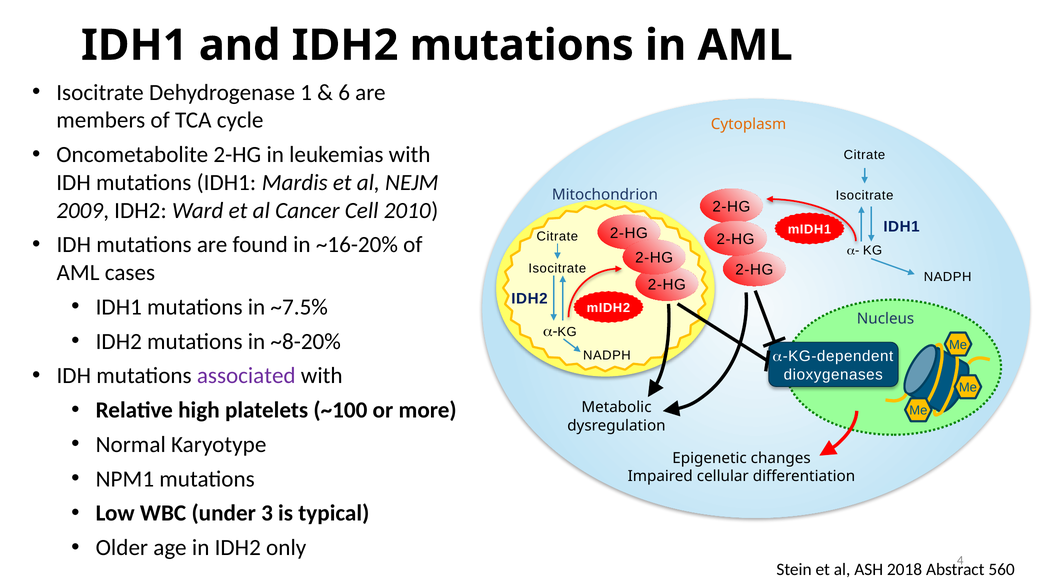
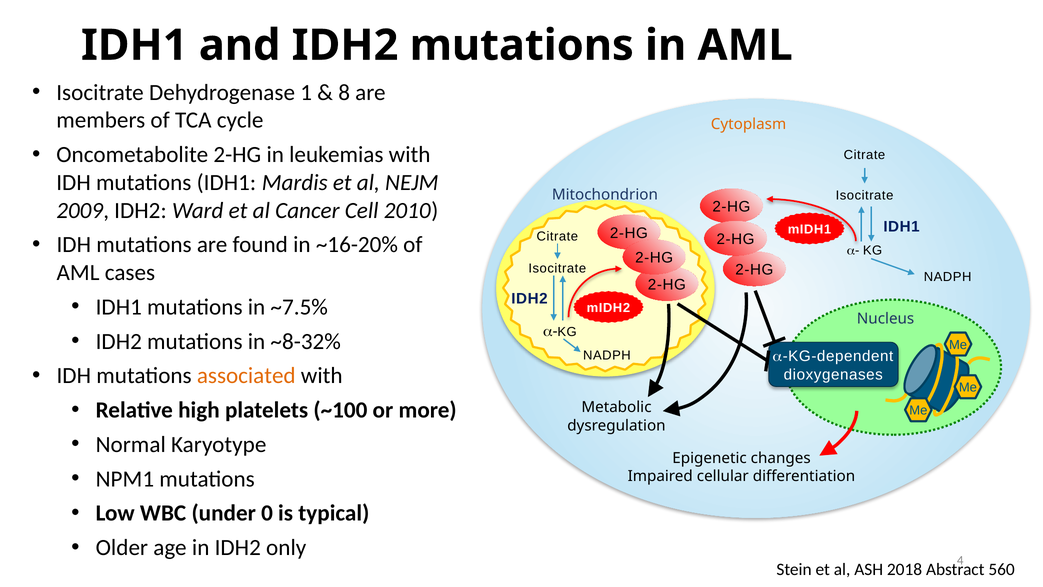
6: 6 -> 8
~8-20%: ~8-20% -> ~8-32%
associated colour: purple -> orange
3: 3 -> 0
